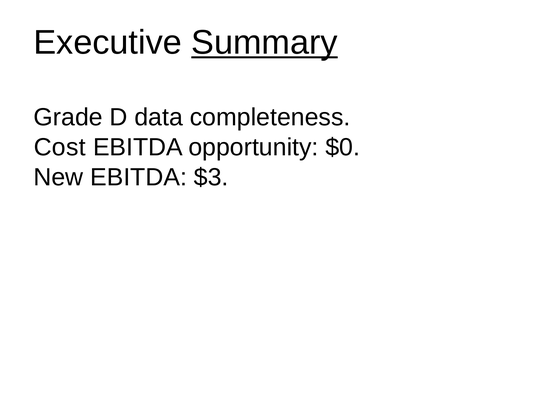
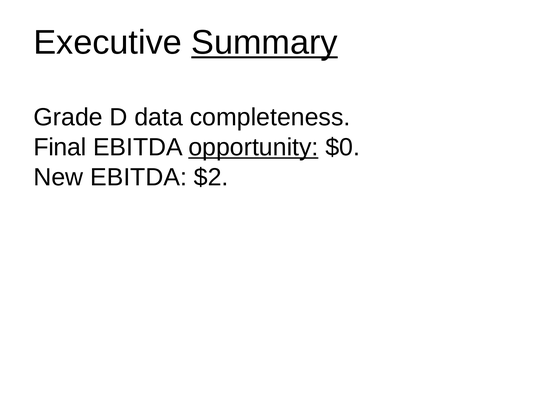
Cost: Cost -> Final
opportunity underline: none -> present
$3: $3 -> $2
